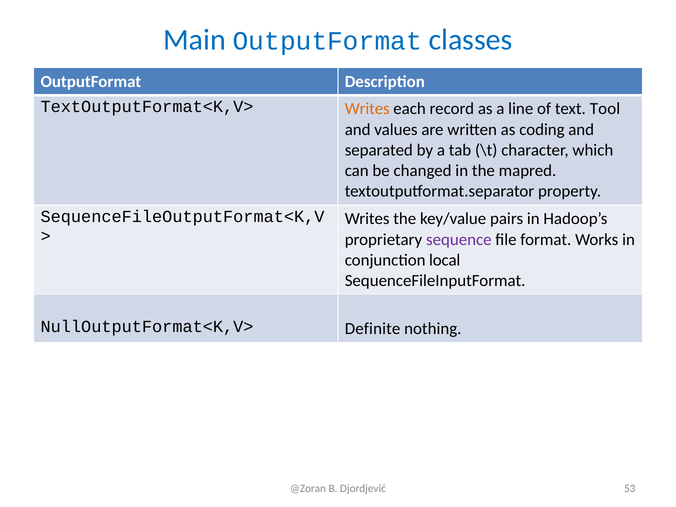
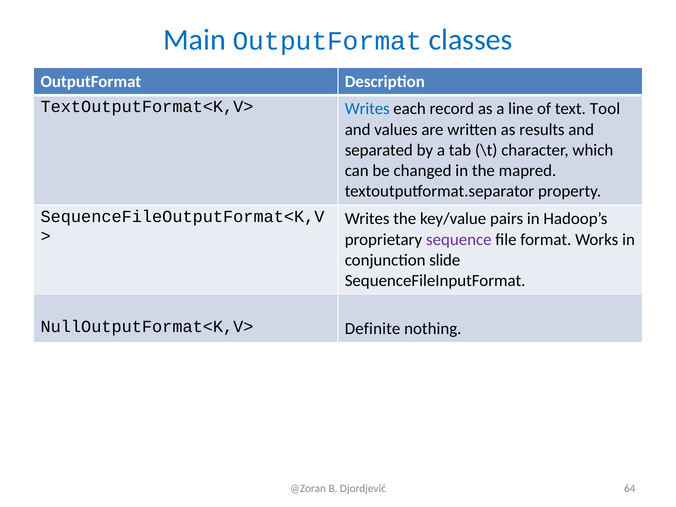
Writes at (367, 109) colour: orange -> blue
coding: coding -> results
local: local -> slide
53: 53 -> 64
